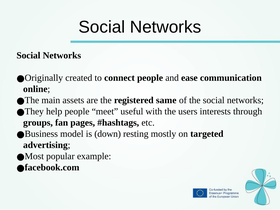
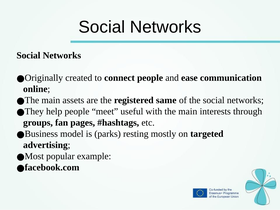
the users: users -> main
down: down -> parks
